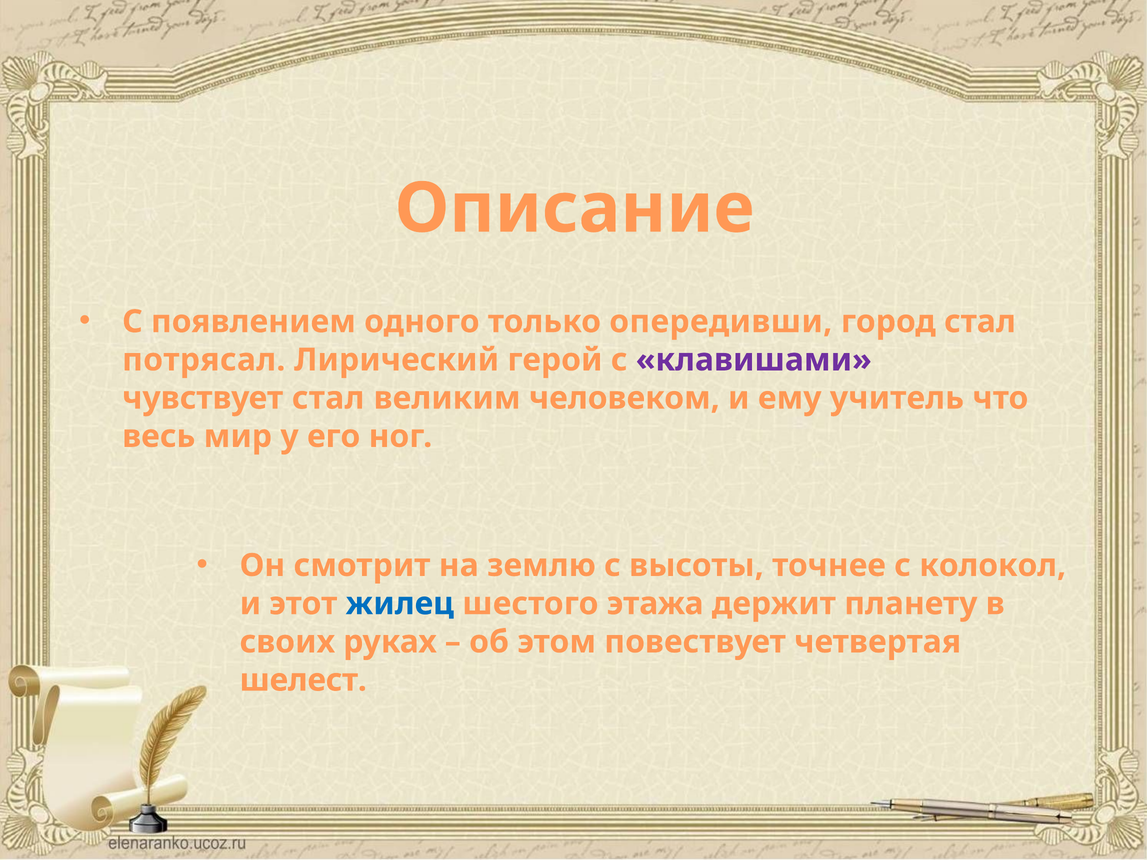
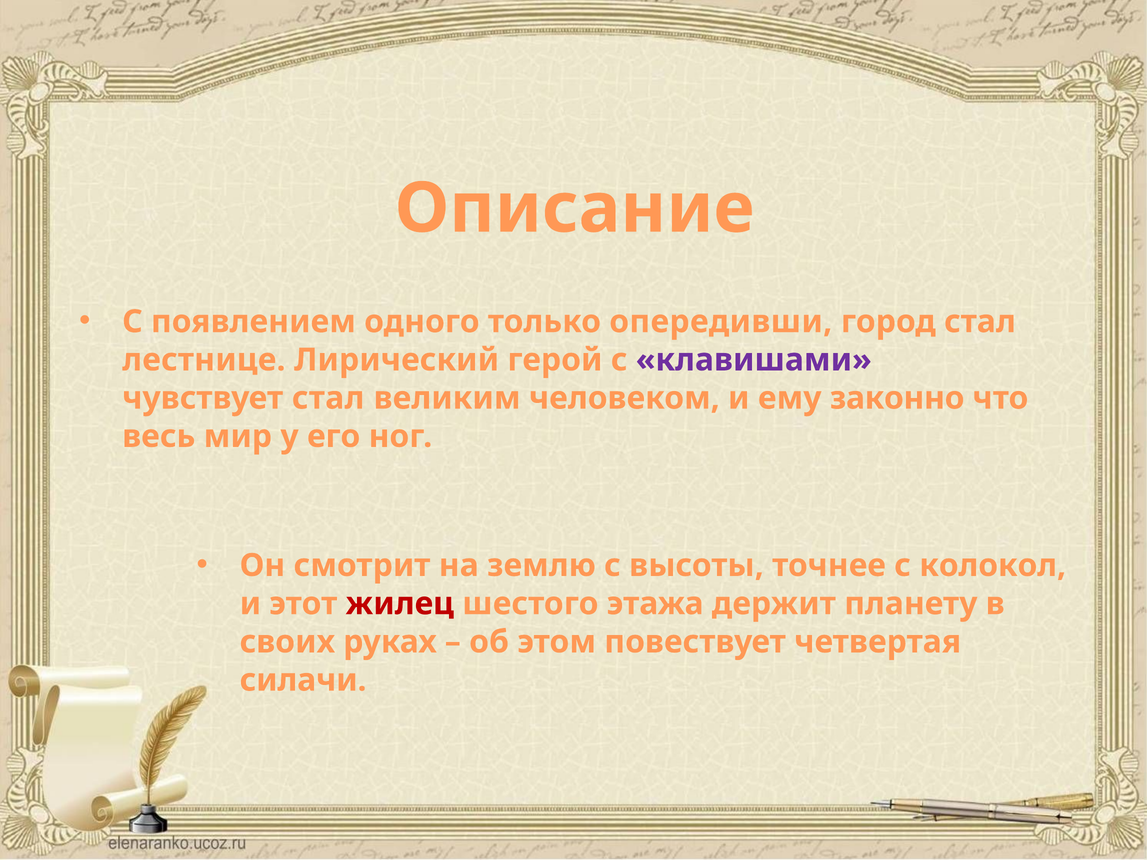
потрясал: потрясал -> лестнице
учитель: учитель -> законно
жилец colour: blue -> red
шелест: шелест -> силачи
